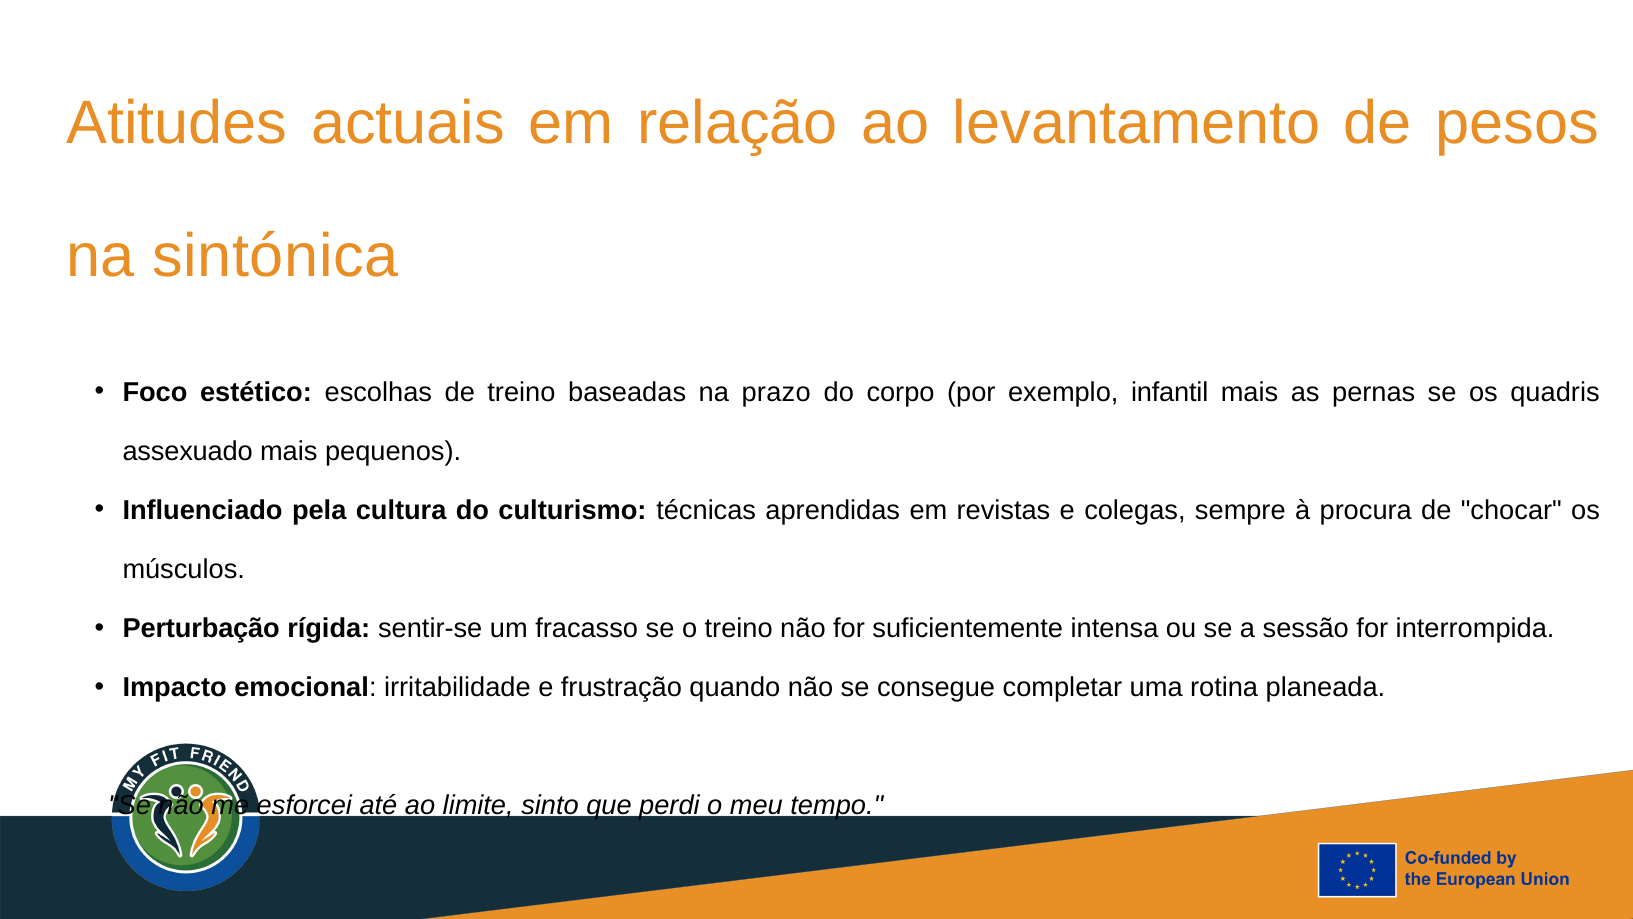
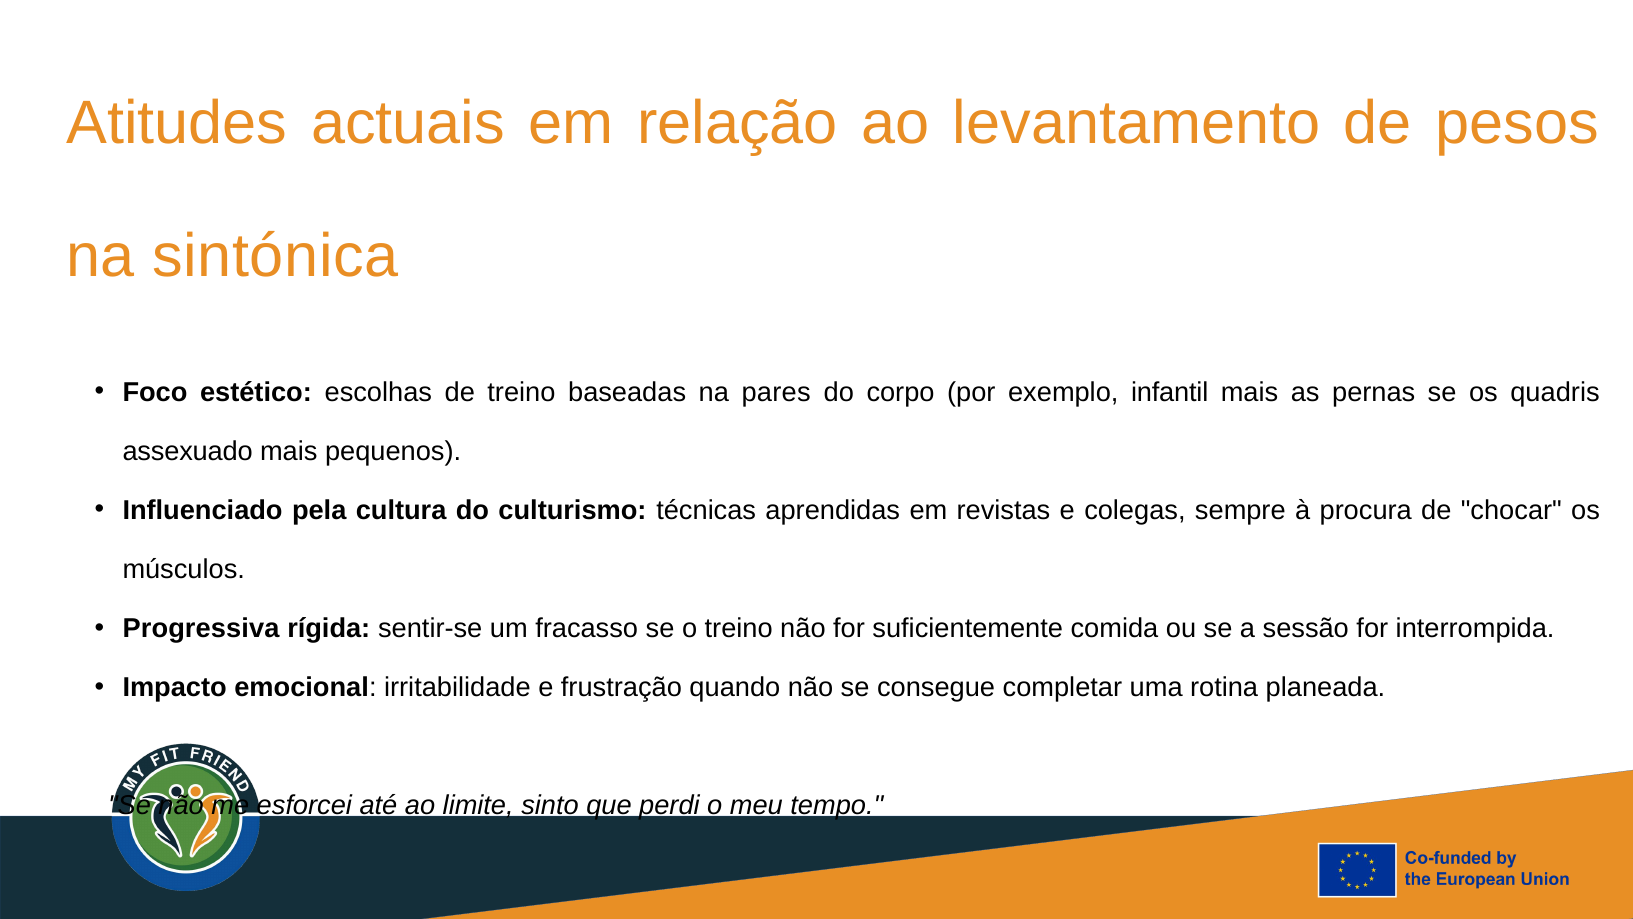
prazo: prazo -> pares
Perturbação: Perturbação -> Progressiva
intensa: intensa -> comida
